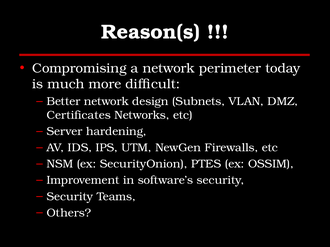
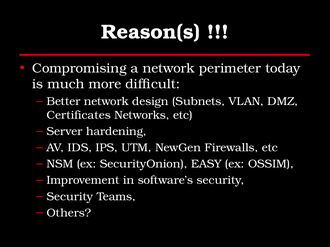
PTES: PTES -> EASY
